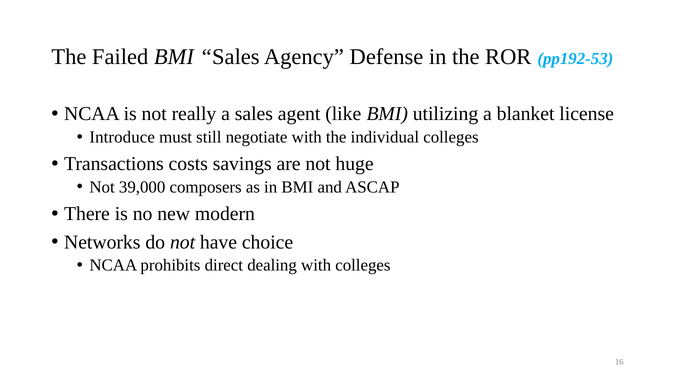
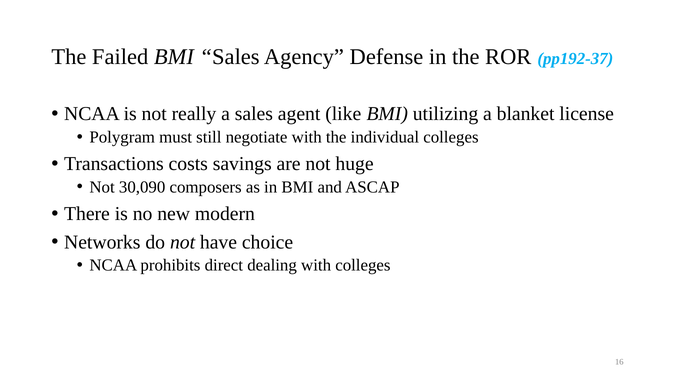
pp192-53: pp192-53 -> pp192-37
Introduce: Introduce -> Polygram
39,000: 39,000 -> 30,090
